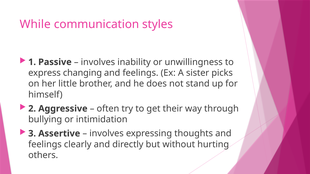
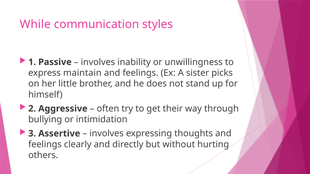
changing: changing -> maintain
